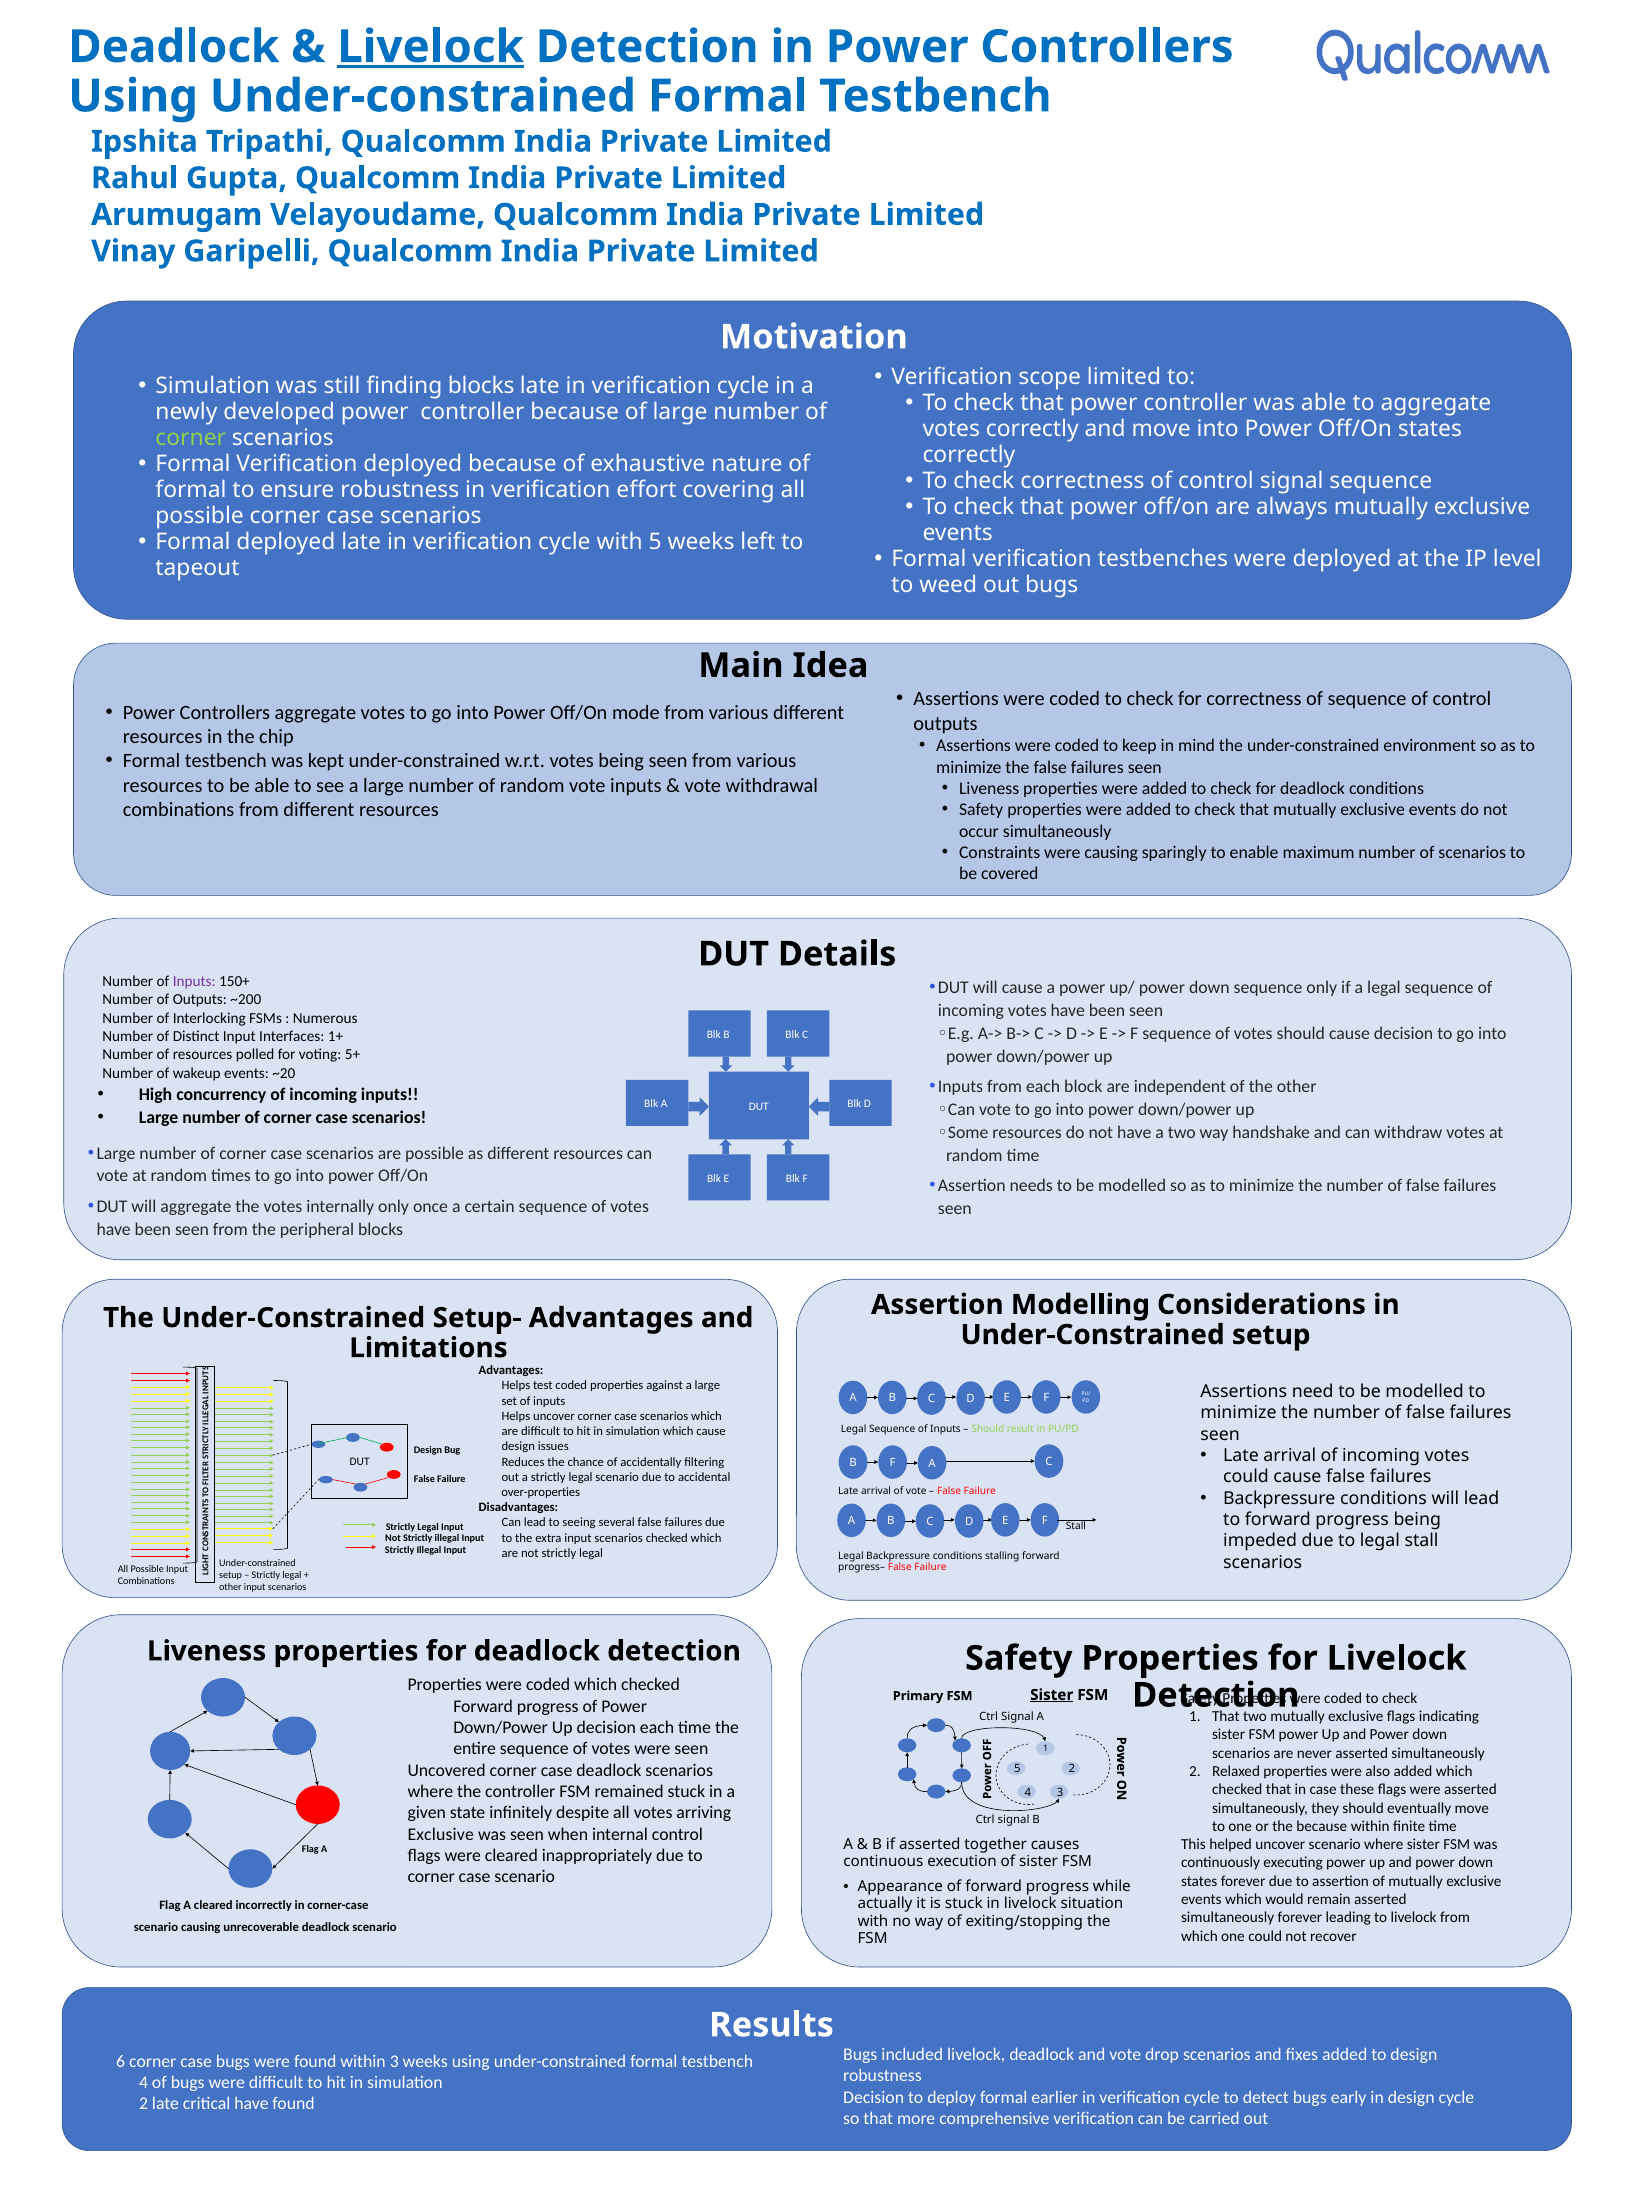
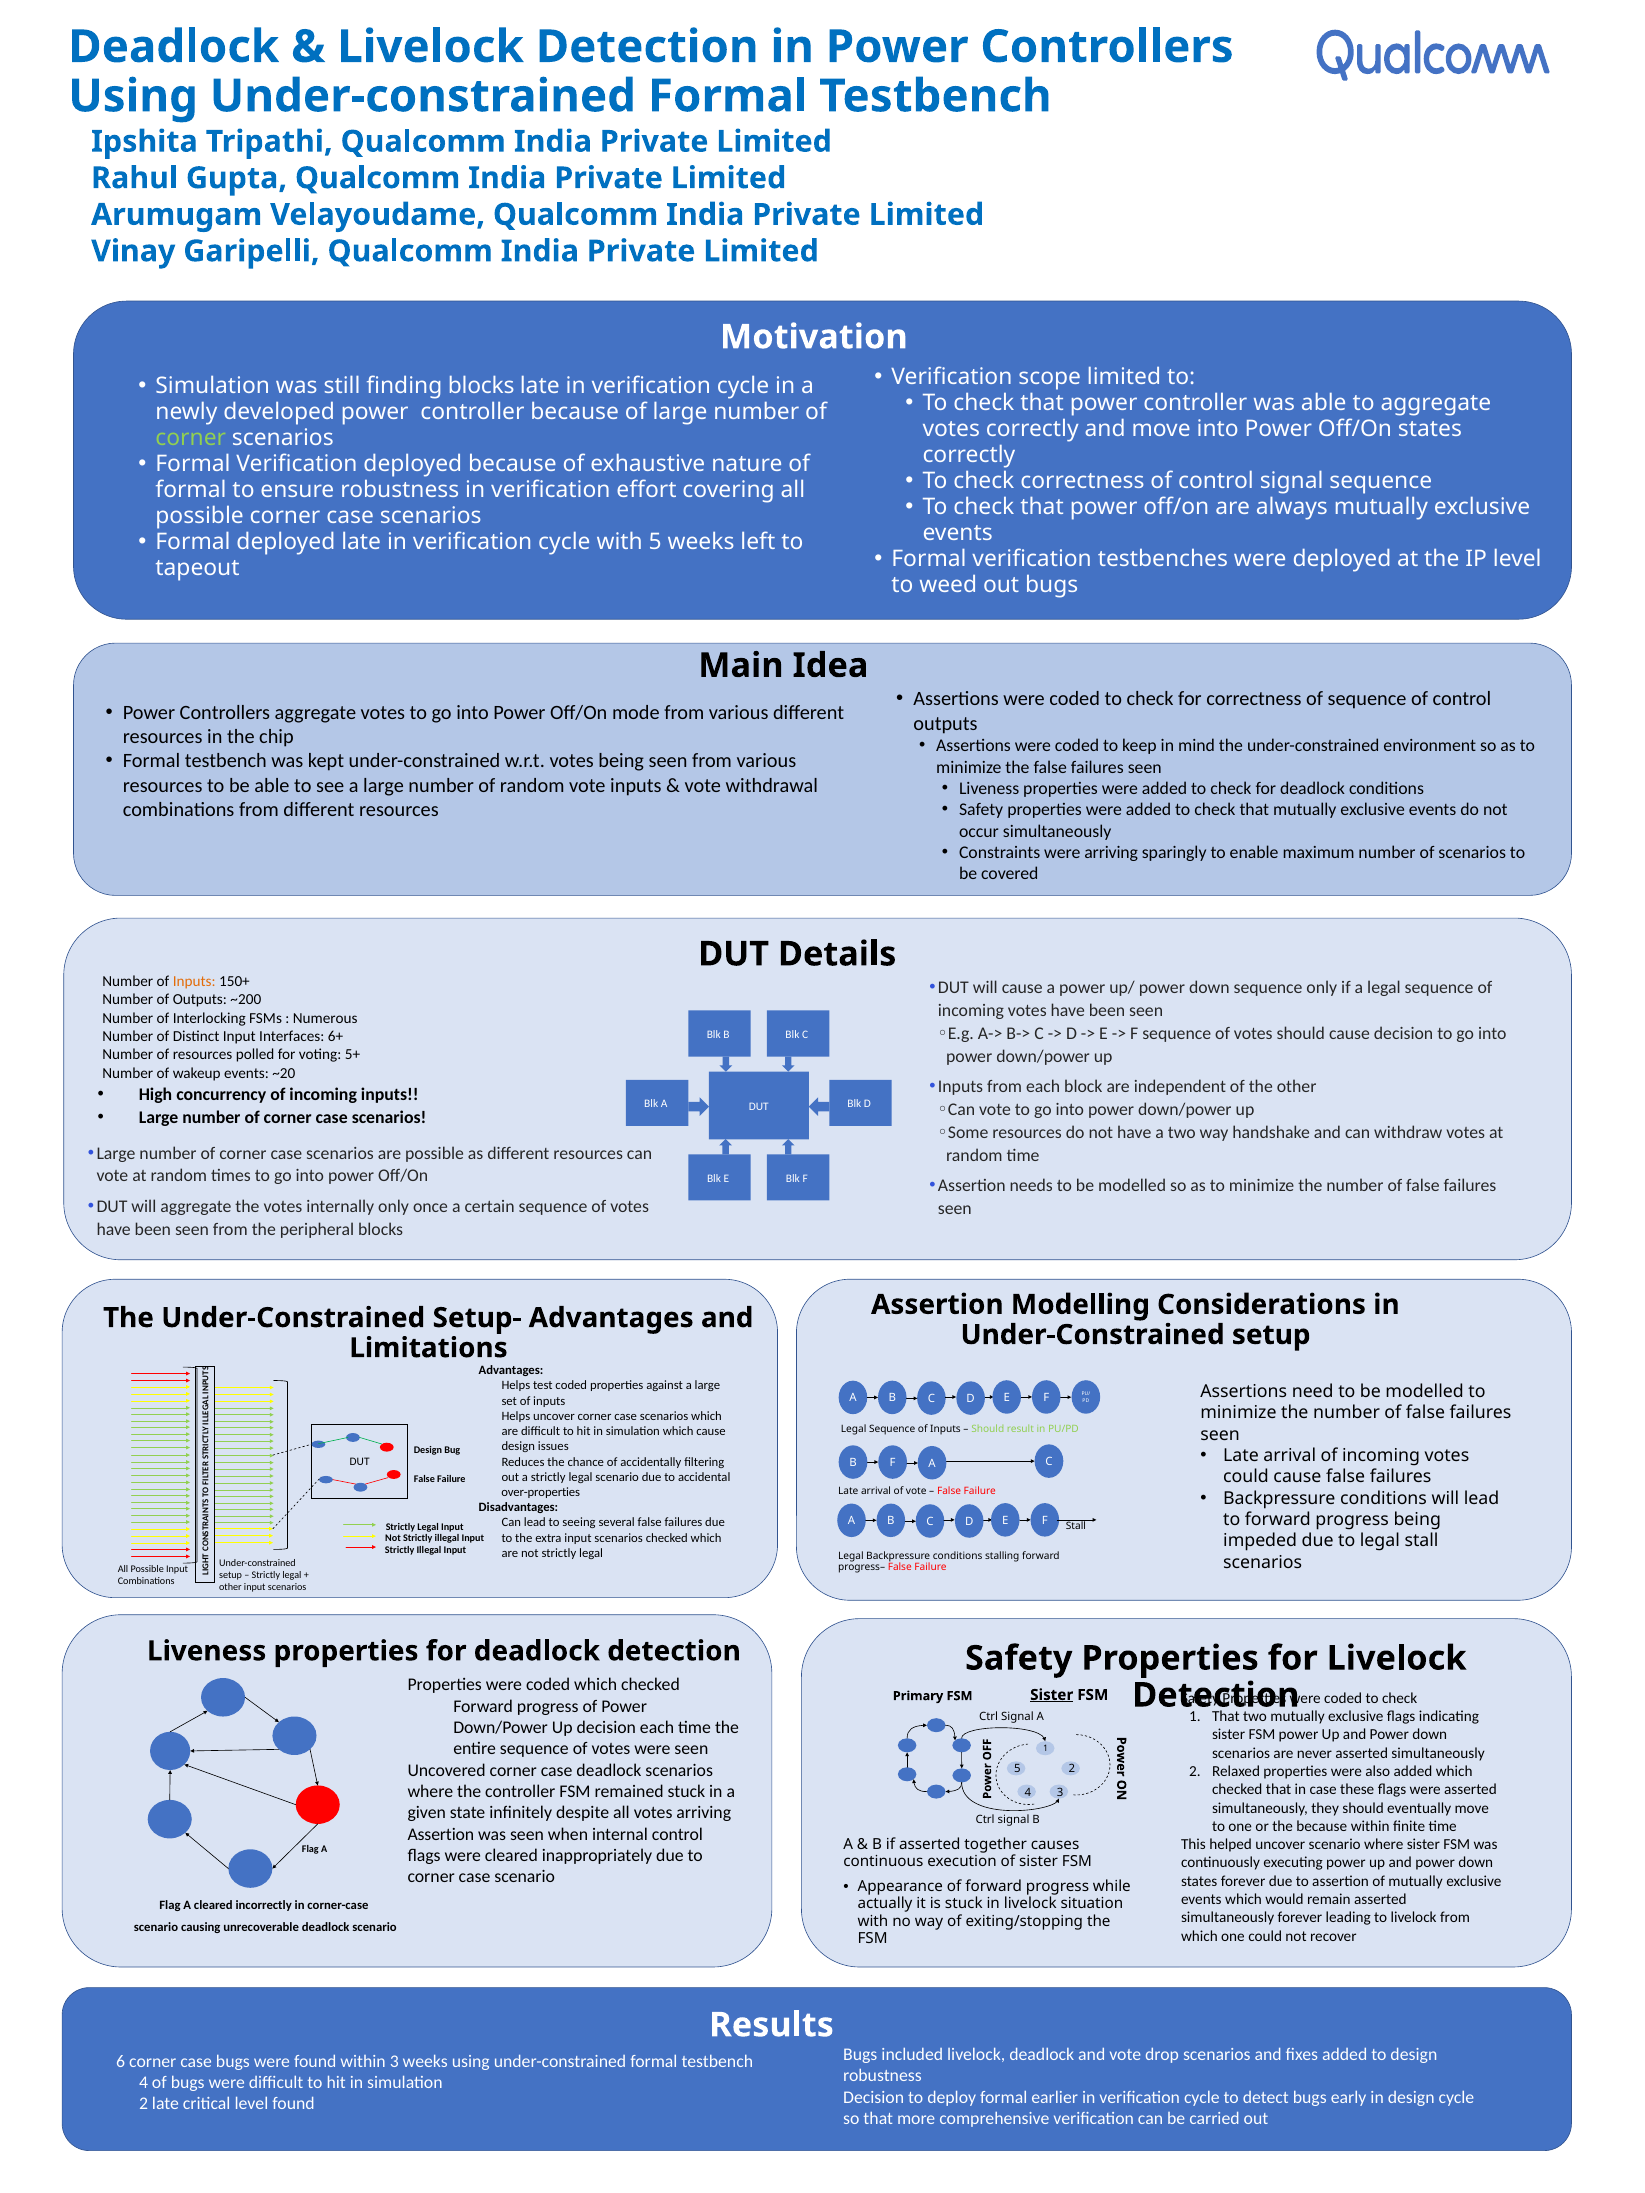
Livelock at (431, 47) underline: present -> none
were causing: causing -> arriving
Inputs at (194, 982) colour: purple -> orange
1+: 1+ -> 6+
Exclusive at (441, 1835): Exclusive -> Assertion
critical have: have -> level
